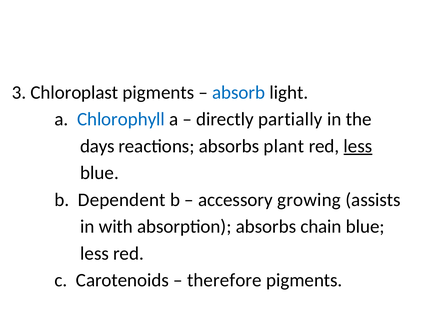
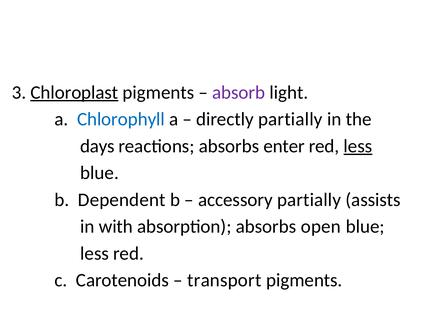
Chloroplast underline: none -> present
absorb colour: blue -> purple
plant: plant -> enter
accessory growing: growing -> partially
chain: chain -> open
therefore: therefore -> transport
